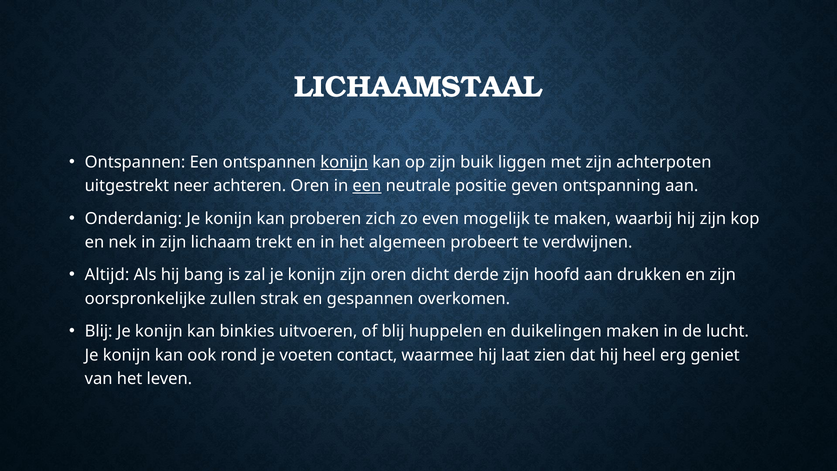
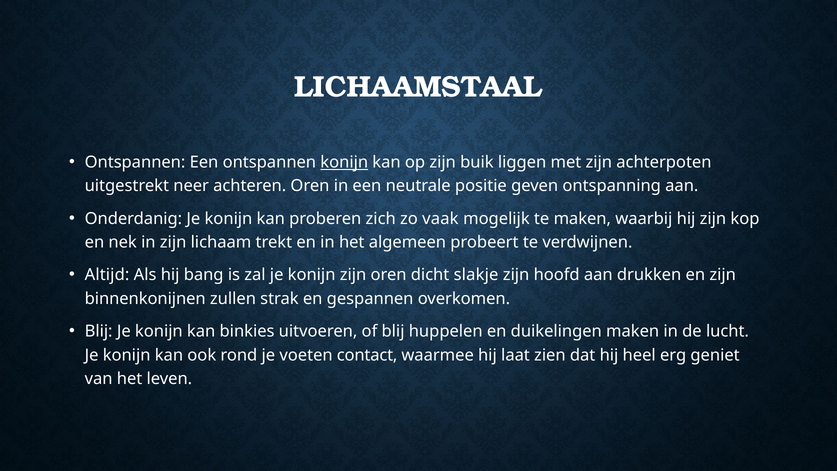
een at (367, 186) underline: present -> none
even: even -> vaak
derde: derde -> slakje
oorspronkelijke: oorspronkelijke -> binnenkonijnen
